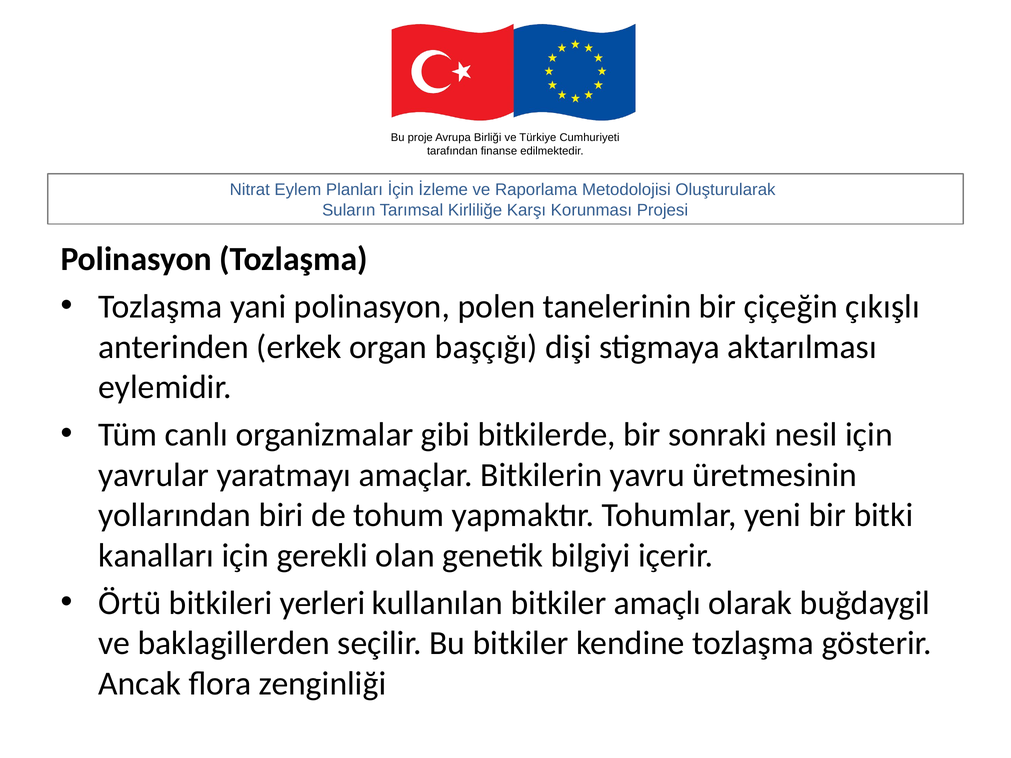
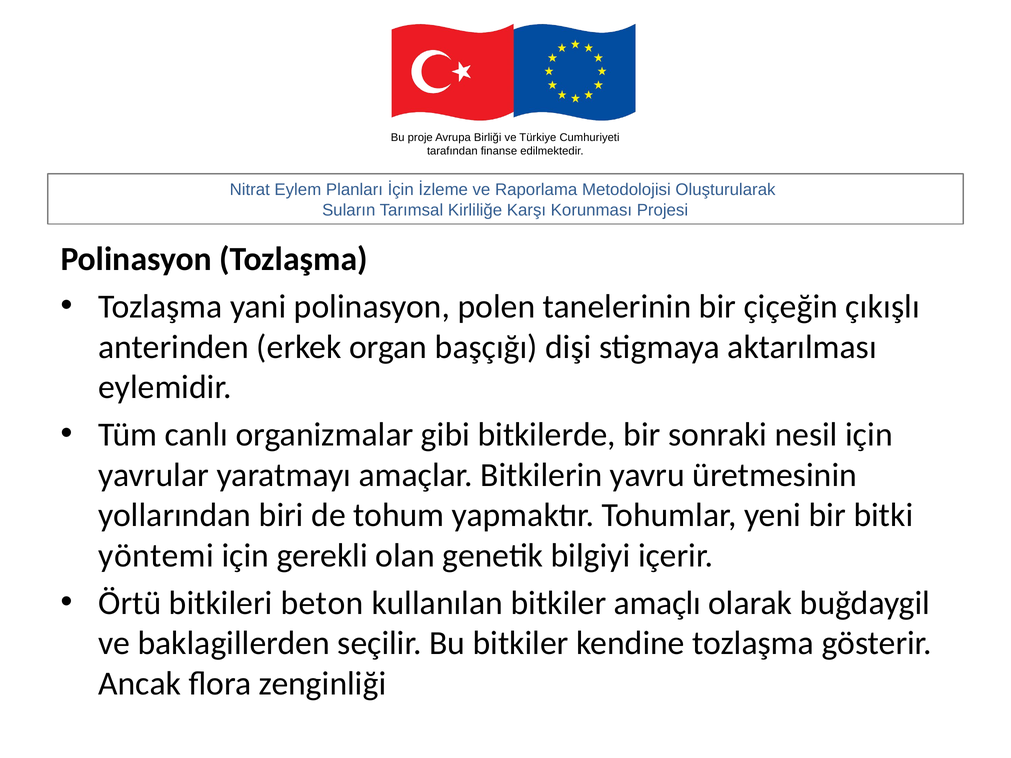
kanalları: kanalları -> yöntemi
yerleri: yerleri -> beton
